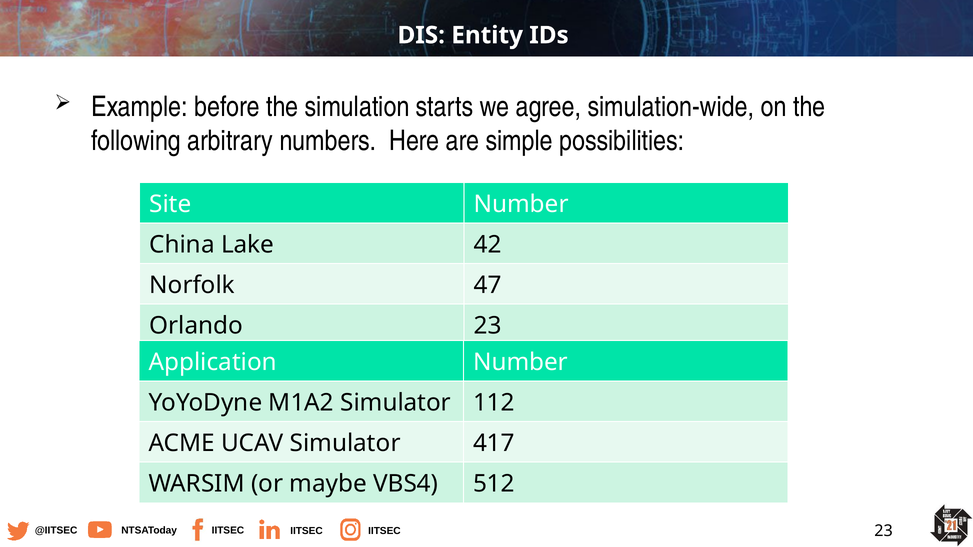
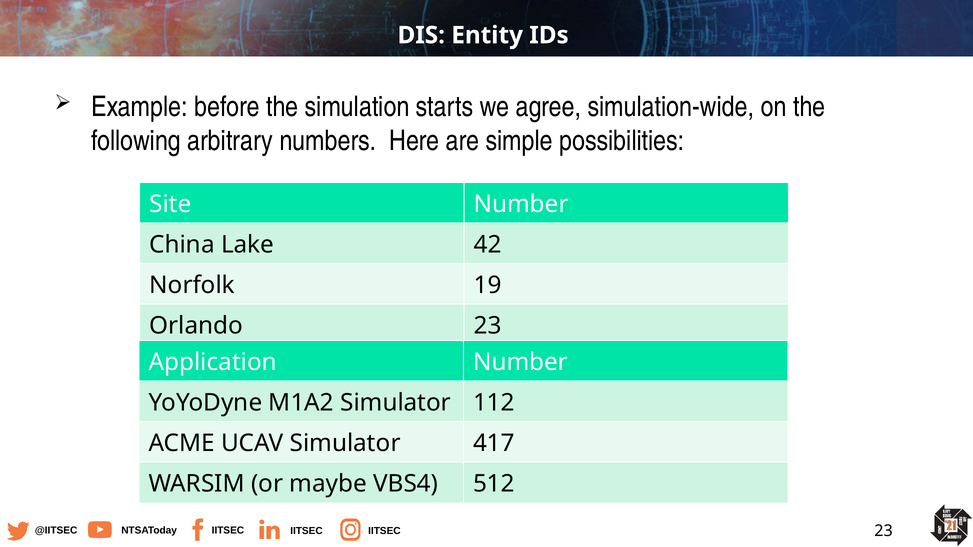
47: 47 -> 19
